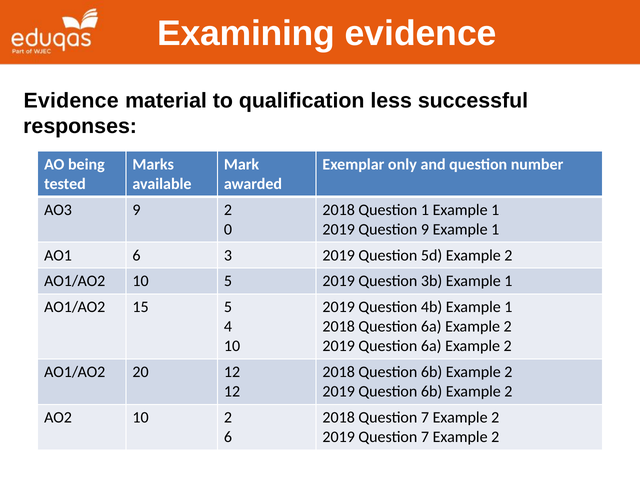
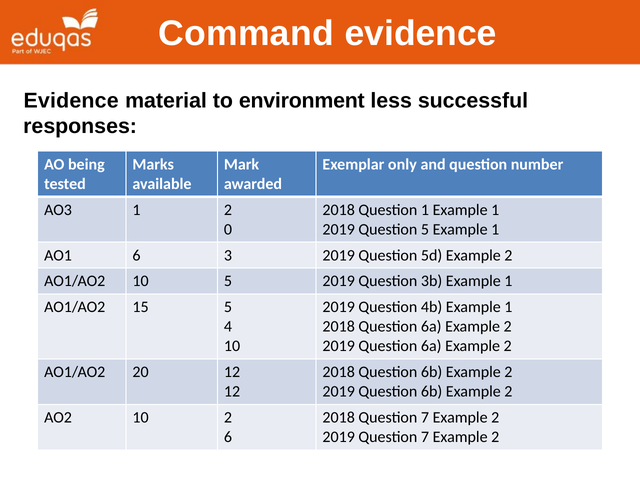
Examining: Examining -> Command
qualification: qualification -> environment
AO3 9: 9 -> 1
Question 9: 9 -> 5
